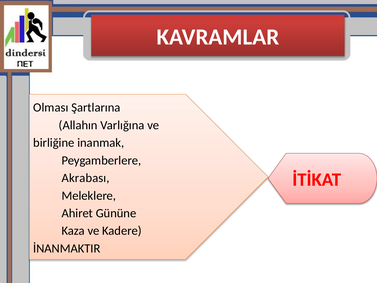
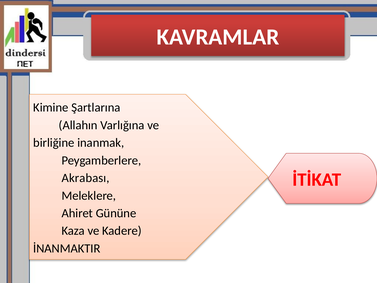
Olması: Olması -> Kimine
